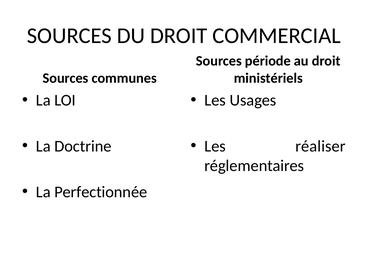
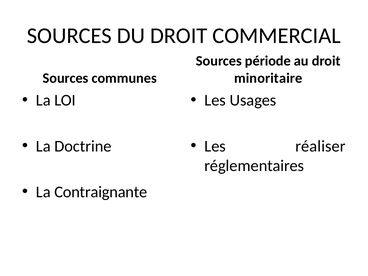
ministériels: ministériels -> minoritaire
Perfectionnée: Perfectionnée -> Contraignante
